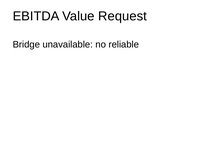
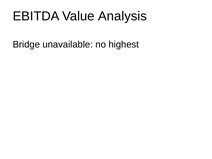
Request: Request -> Analysis
reliable: reliable -> highest
